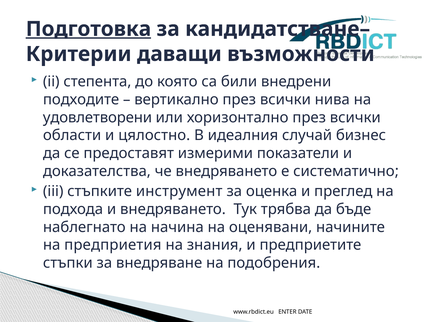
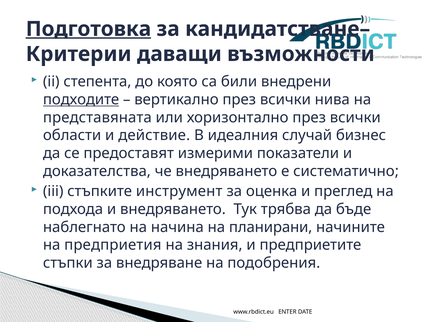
подходите underline: none -> present
удовлетворени: удовлетворени -> представяната
цялостно: цялостно -> действие
оценявани: оценявани -> планирани
